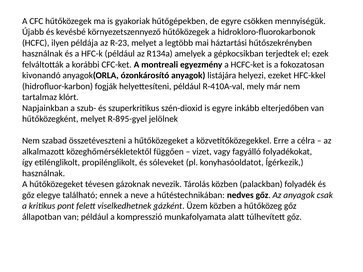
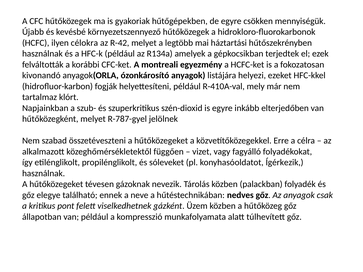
példája: példája -> célokra
R-23: R-23 -> R-42
R-895-gyel: R-895-gyel -> R-787-gyel
